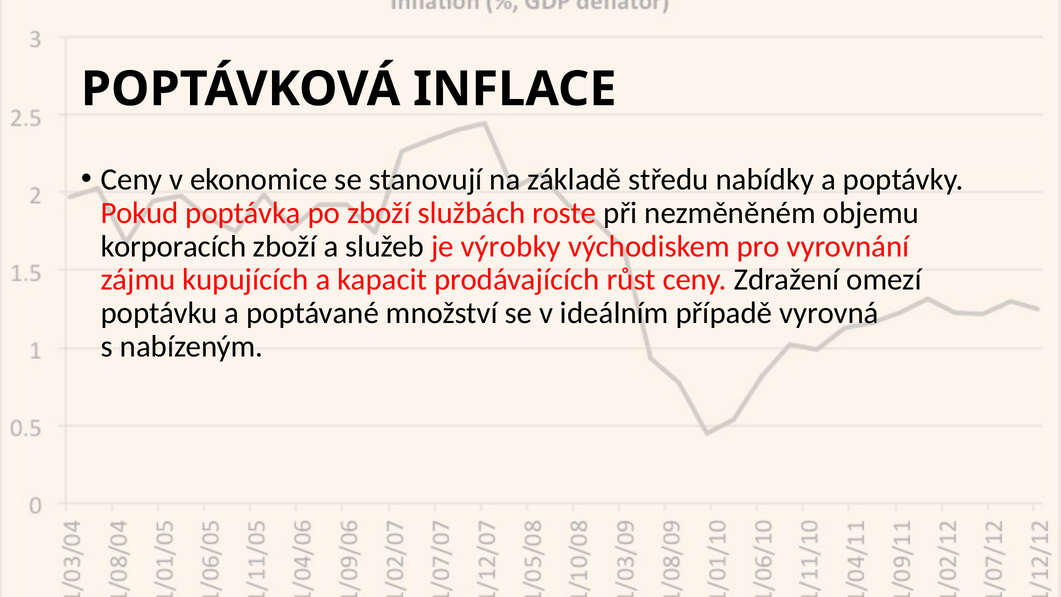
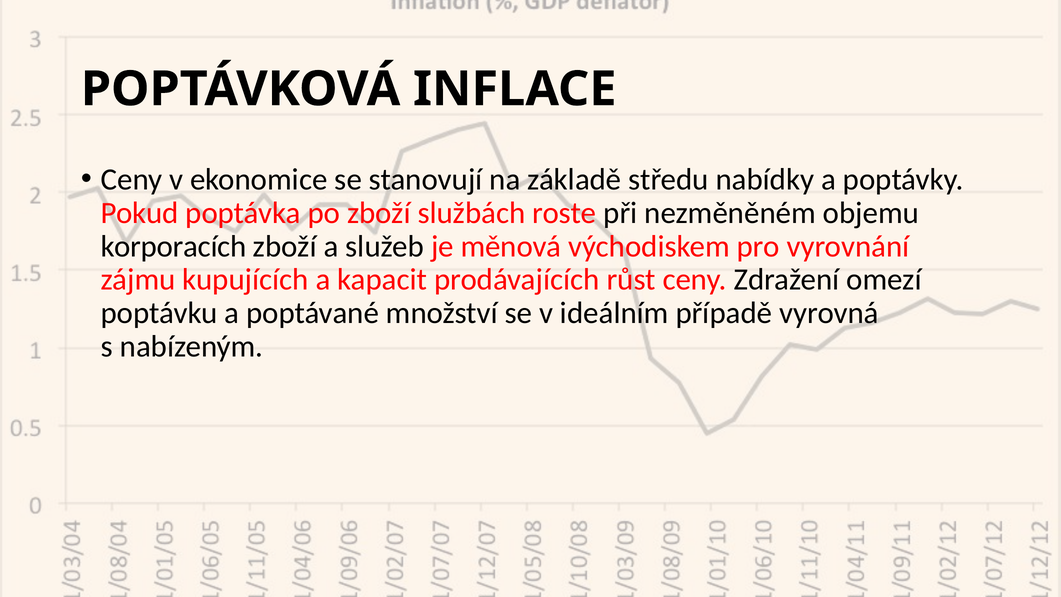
výrobky: výrobky -> měnová
